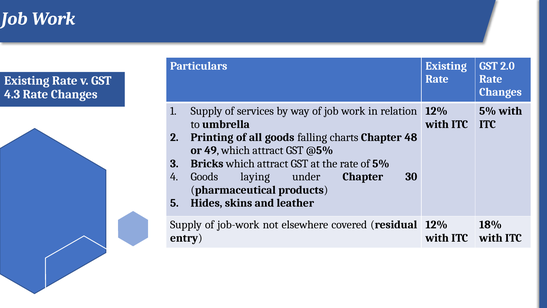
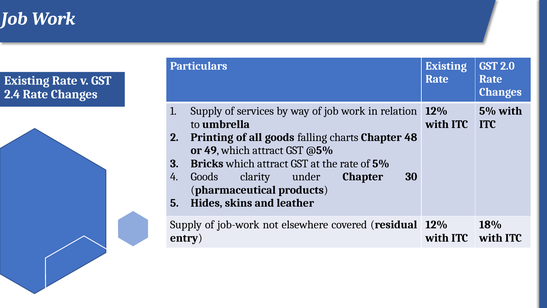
4.3: 4.3 -> 2.4
laying: laying -> clarity
